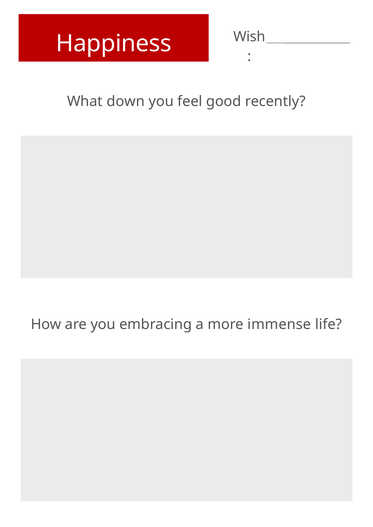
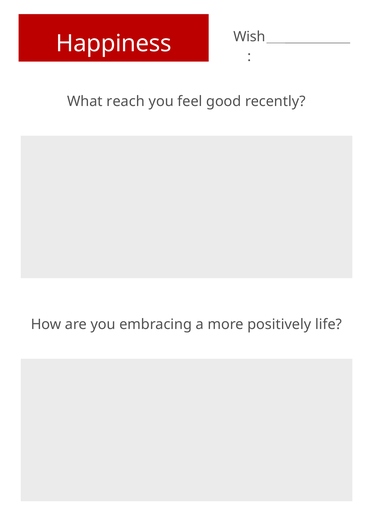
down: down -> reach
immense: immense -> positively
